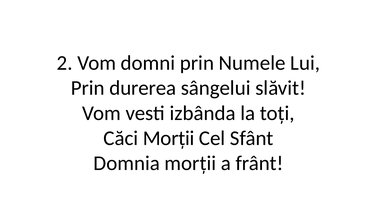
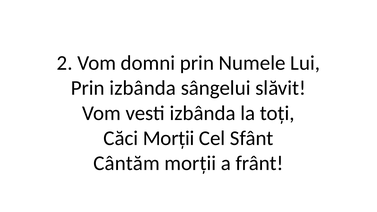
Prin durerea: durerea -> izbânda
Domnia: Domnia -> Cântăm
